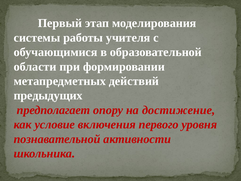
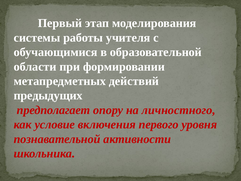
достижение: достижение -> личностного
